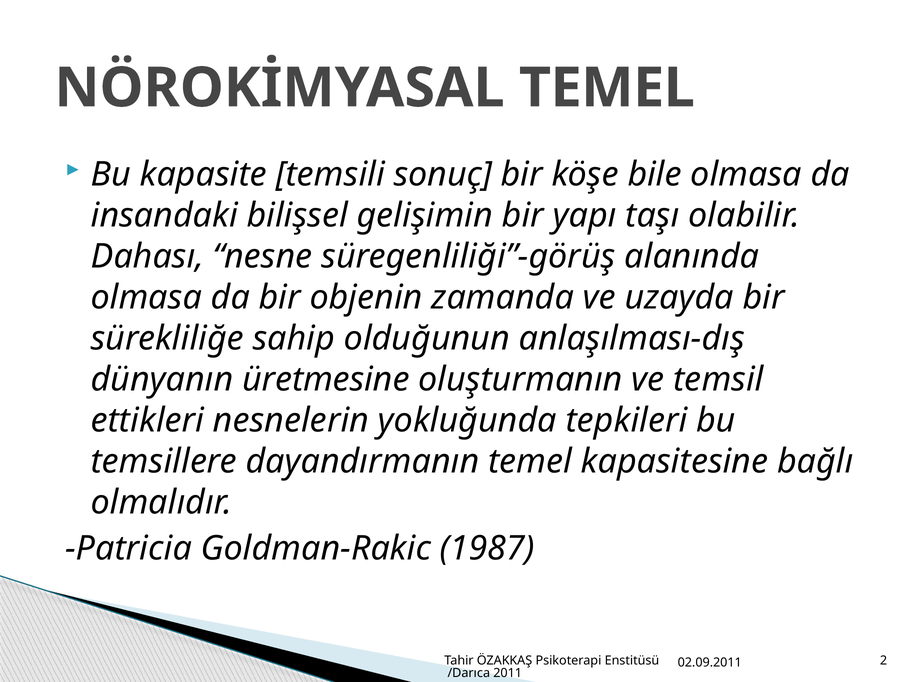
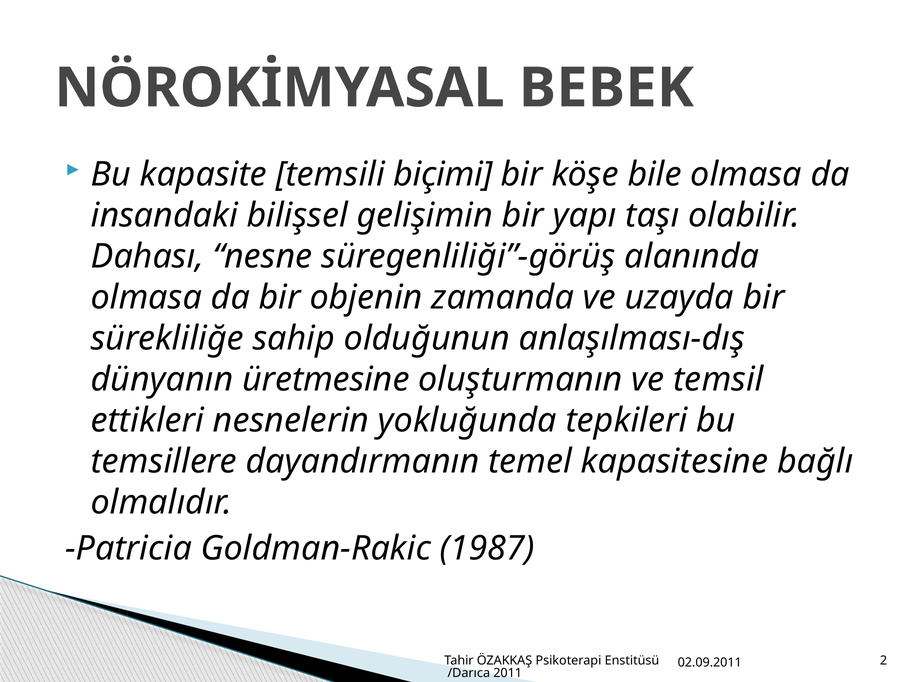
NÖROKİMYASAL TEMEL: TEMEL -> BEBEK
sonuç: sonuç -> biçimi
